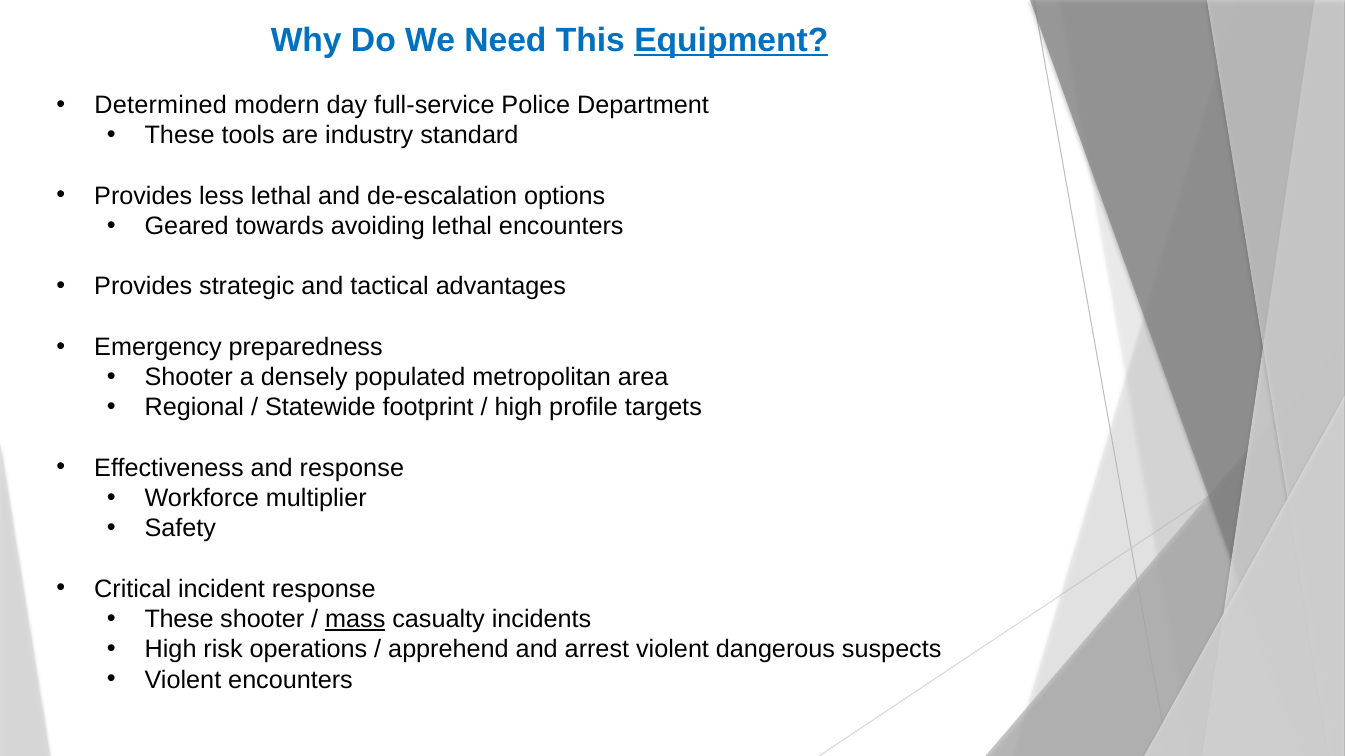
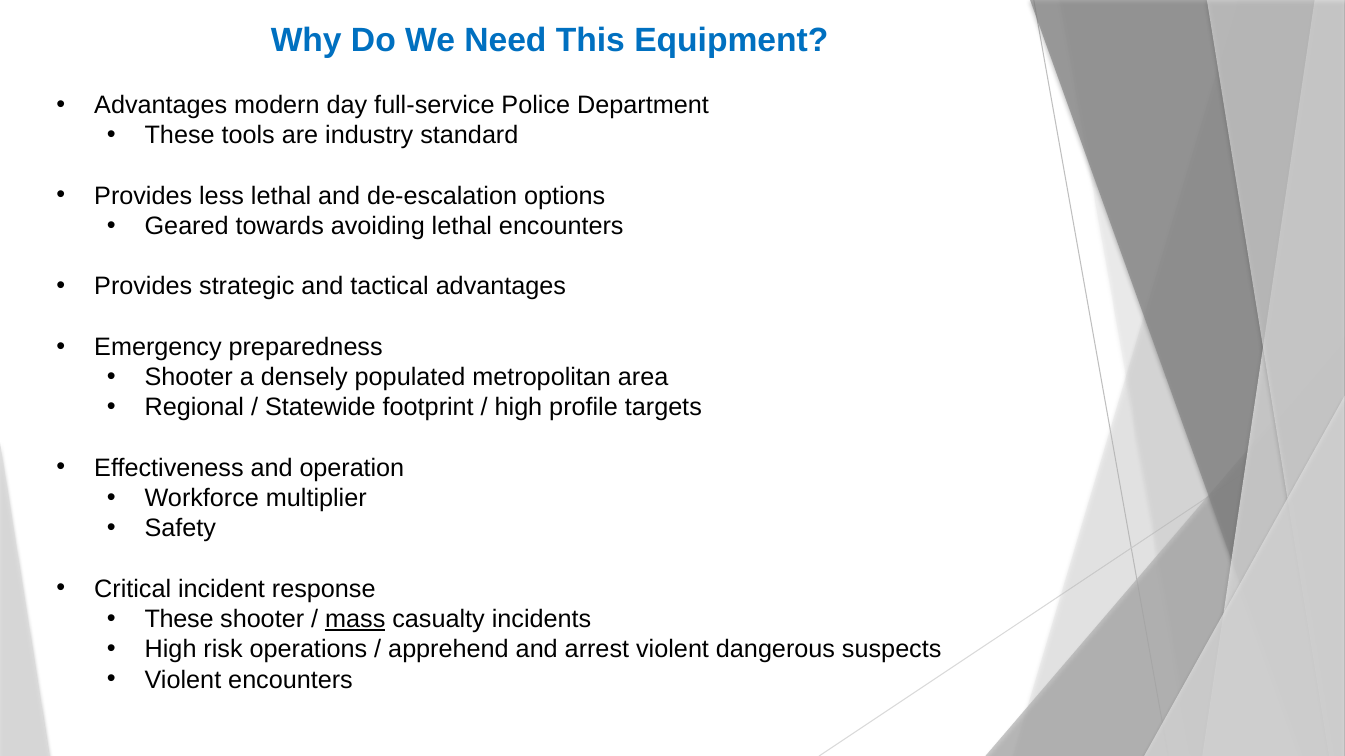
Equipment underline: present -> none
Determined at (161, 105): Determined -> Advantages
and response: response -> operation
